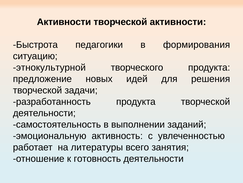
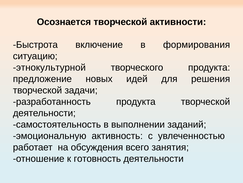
Активности at (64, 22): Активности -> Осознается
педагогики: педагогики -> включение
литературы: литературы -> обсуждения
